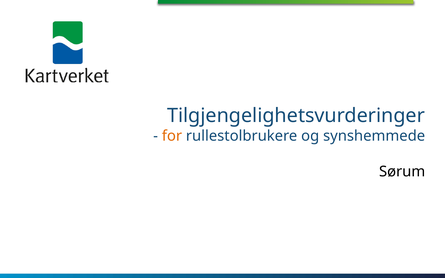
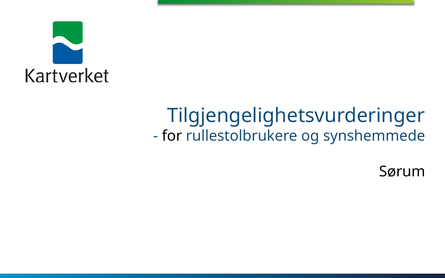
for colour: orange -> black
